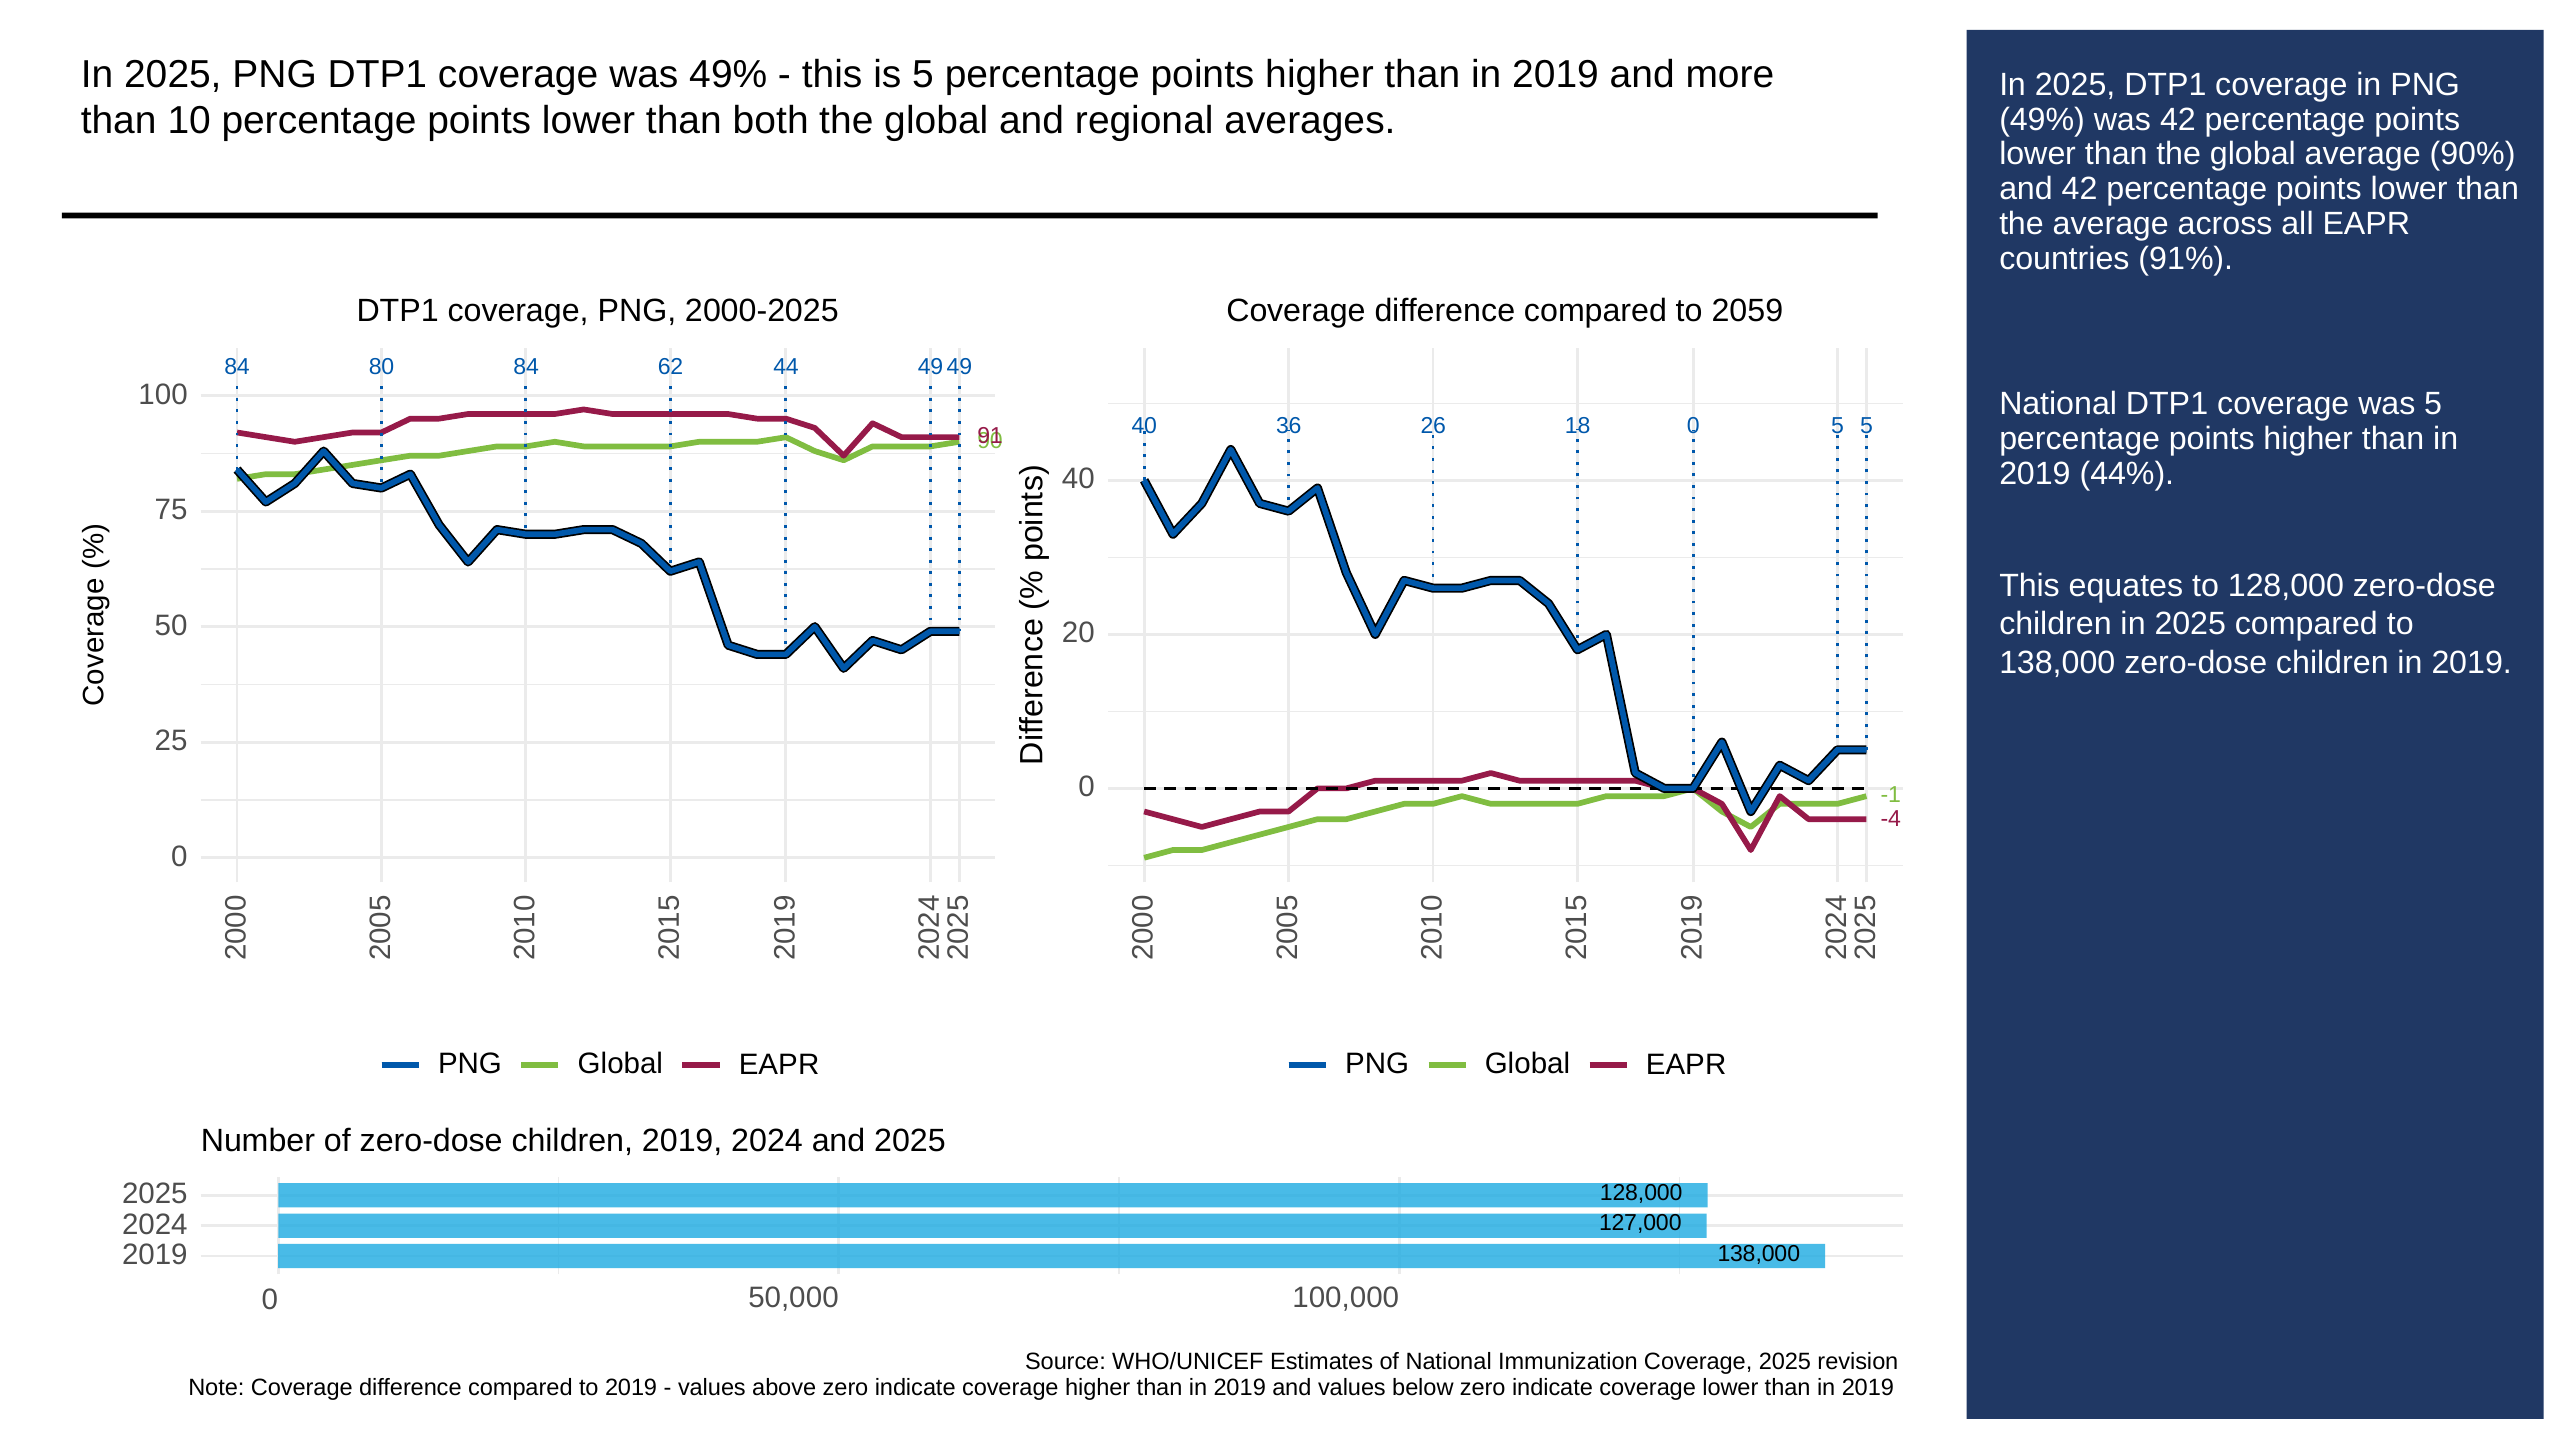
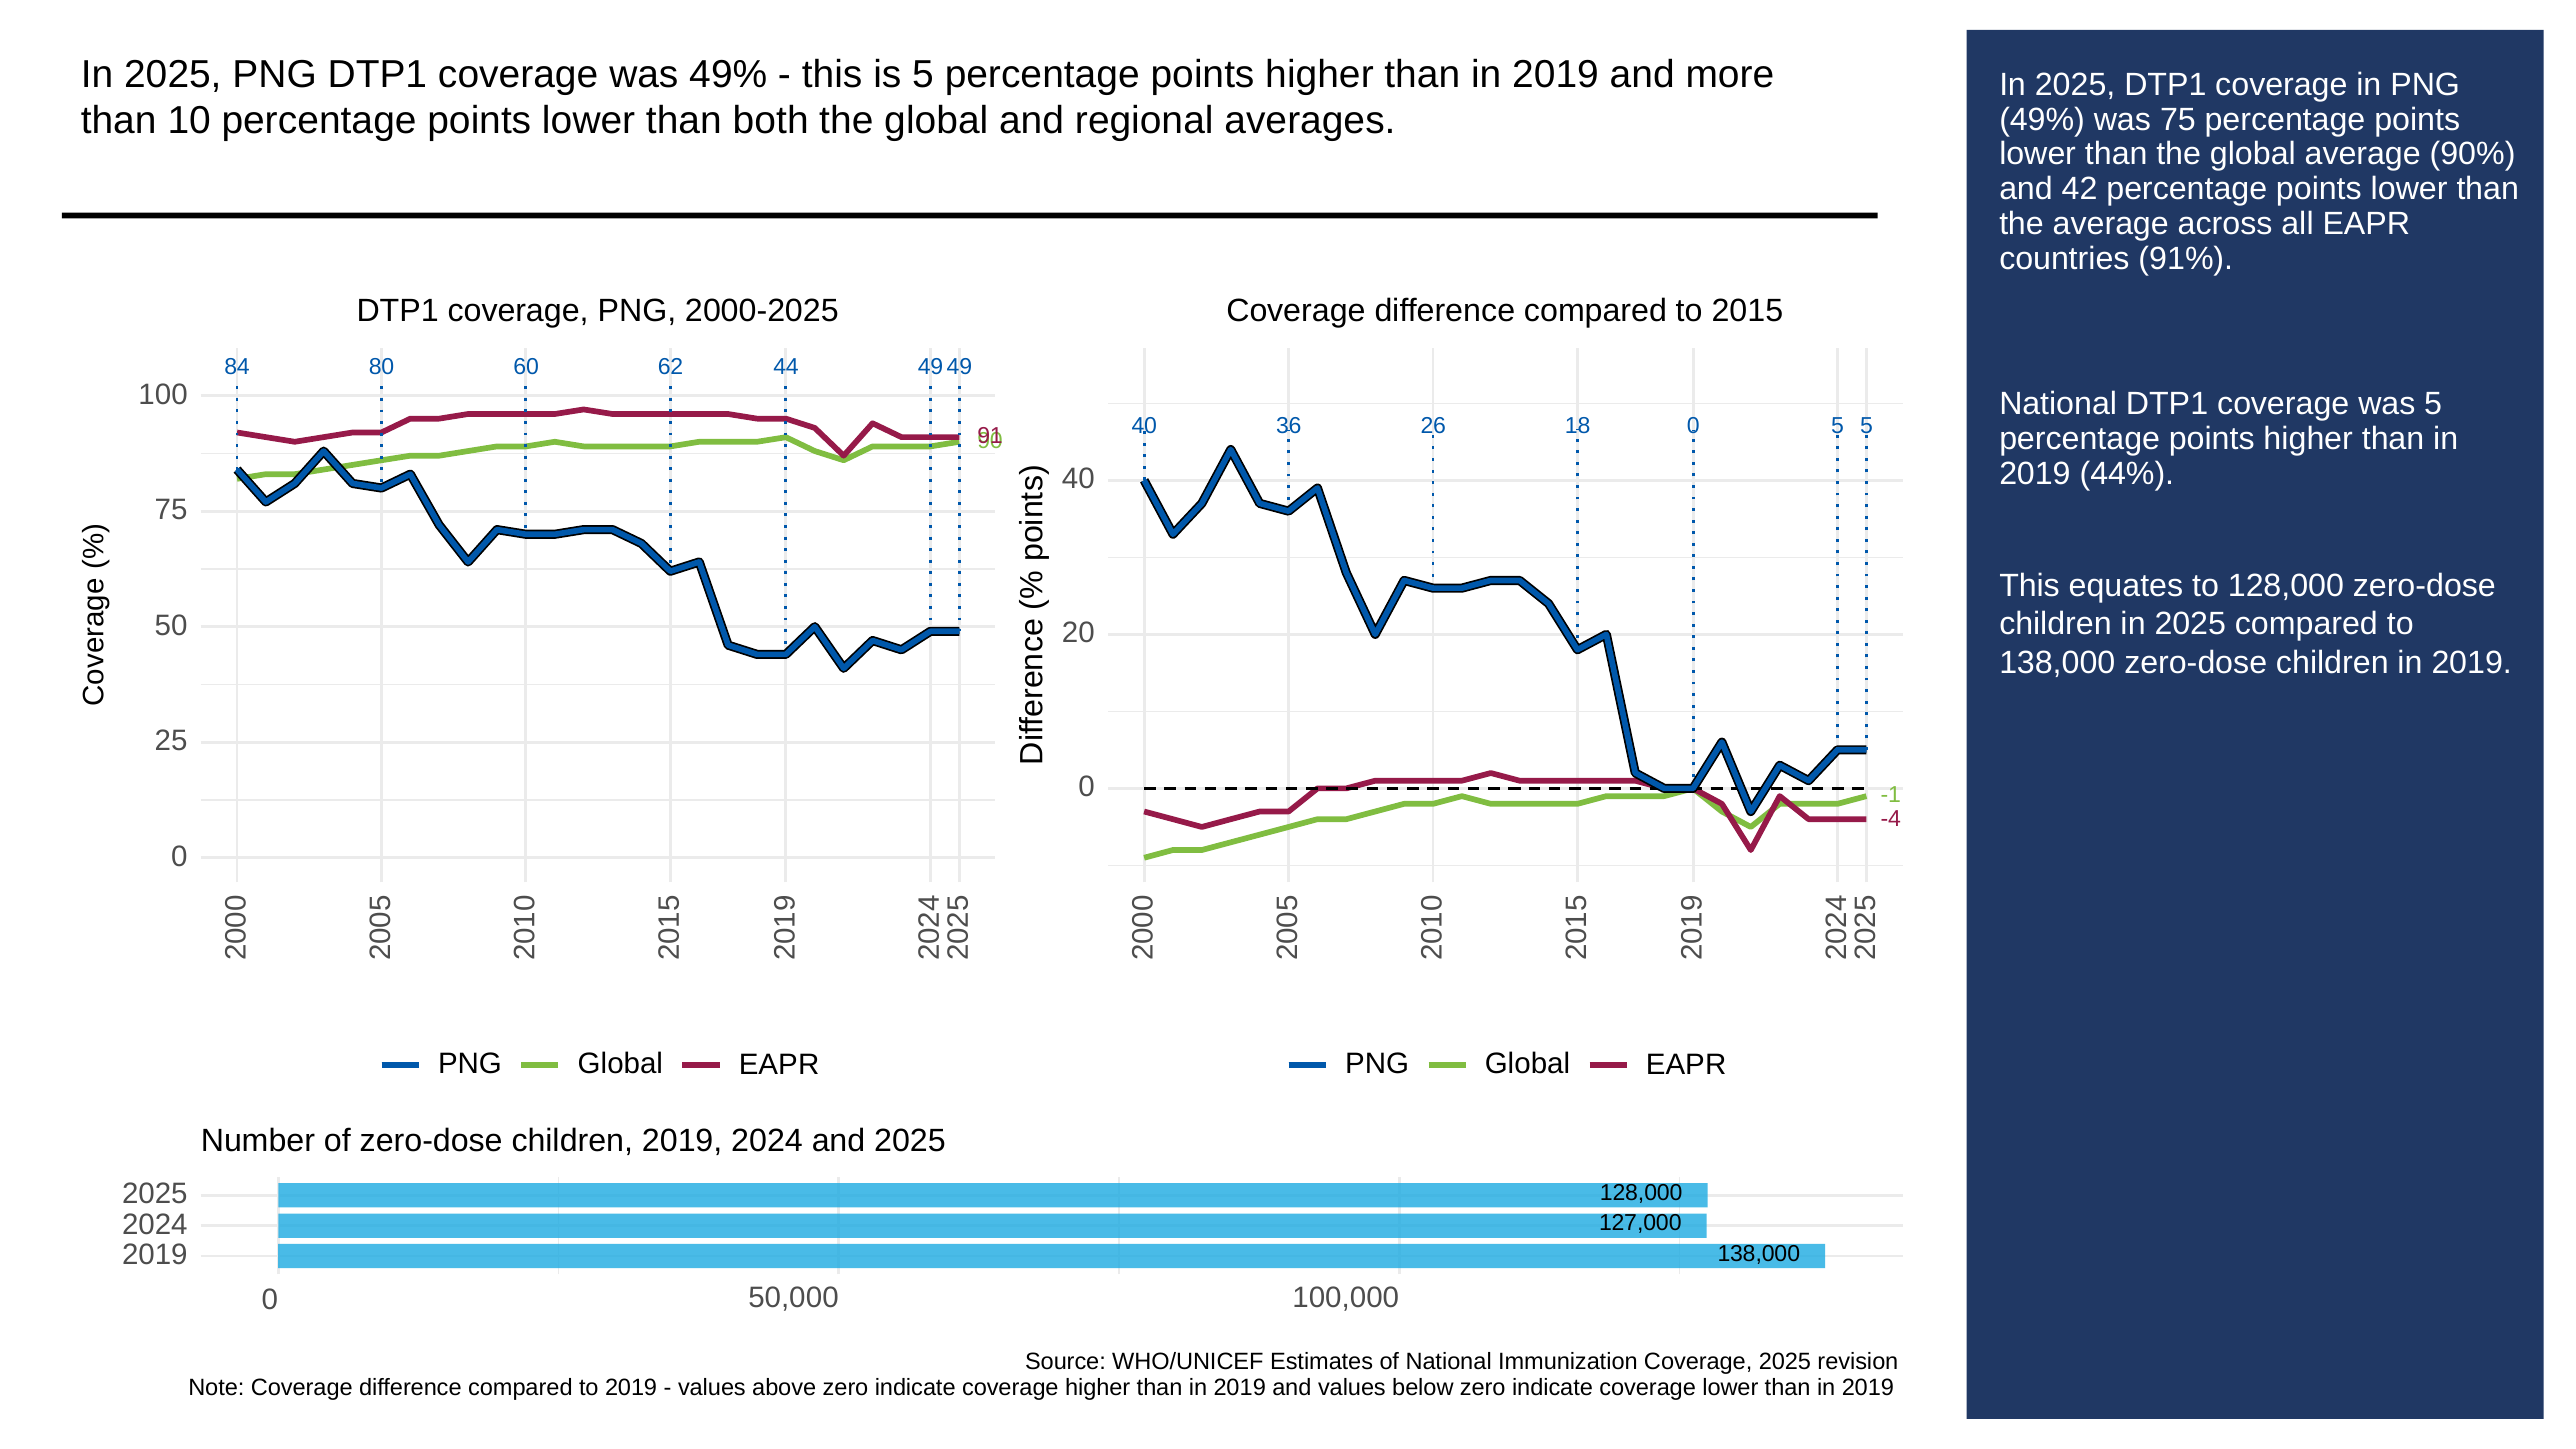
was 42: 42 -> 75
2059: 2059 -> 2015
80 84: 84 -> 60
